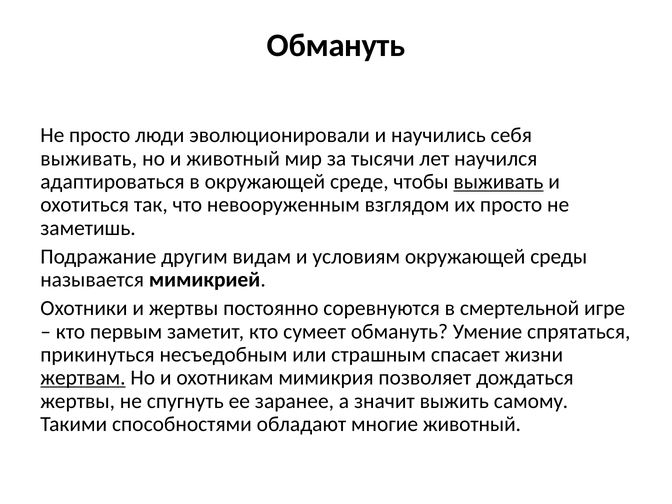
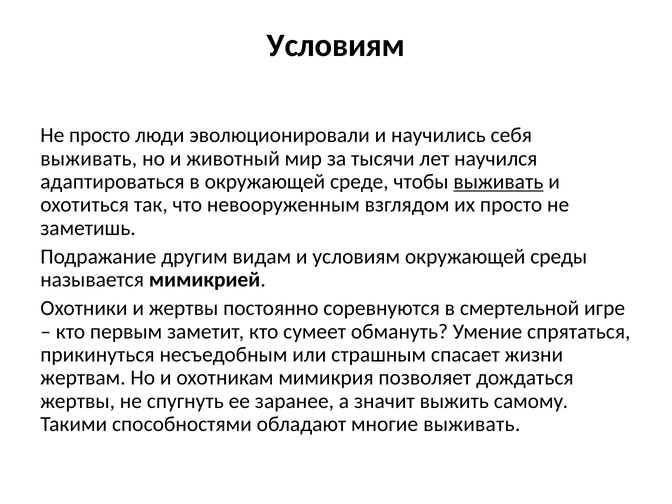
Обмануть at (336, 45): Обмануть -> Условиям
жертвам underline: present -> none
многие животный: животный -> выживать
